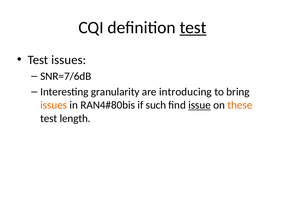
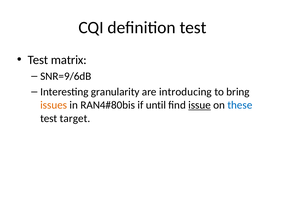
test at (193, 28) underline: present -> none
Test issues: issues -> matrix
SNR=7/6dB: SNR=7/6dB -> SNR=9/6dB
such: such -> until
these colour: orange -> blue
length: length -> target
